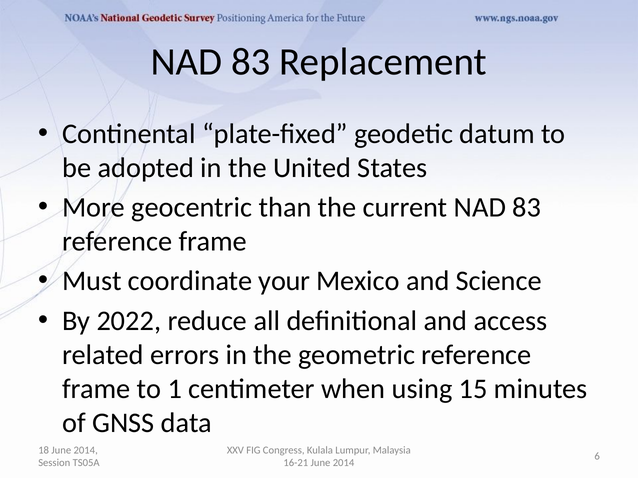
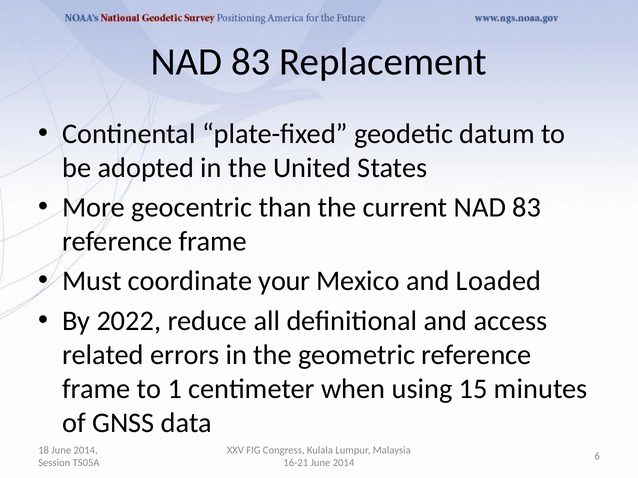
Science: Science -> Loaded
